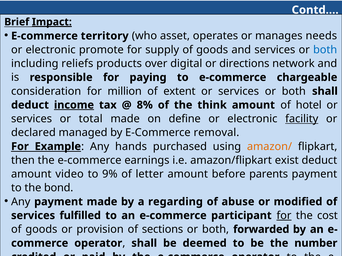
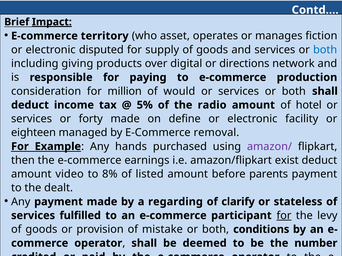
needs: needs -> fiction
promote: promote -> disputed
reliefs: reliefs -> giving
chargeable: chargeable -> production
extent: extent -> would
income underline: present -> none
8%: 8% -> 5%
think: think -> radio
total: total -> forty
facility underline: present -> none
declared: declared -> eighteen
amazon/ colour: orange -> purple
9%: 9% -> 8%
letter: letter -> listed
bond: bond -> dealt
abuse: abuse -> clarify
modified: modified -> stateless
cost: cost -> levy
sections: sections -> mistake
forwarded: forwarded -> conditions
